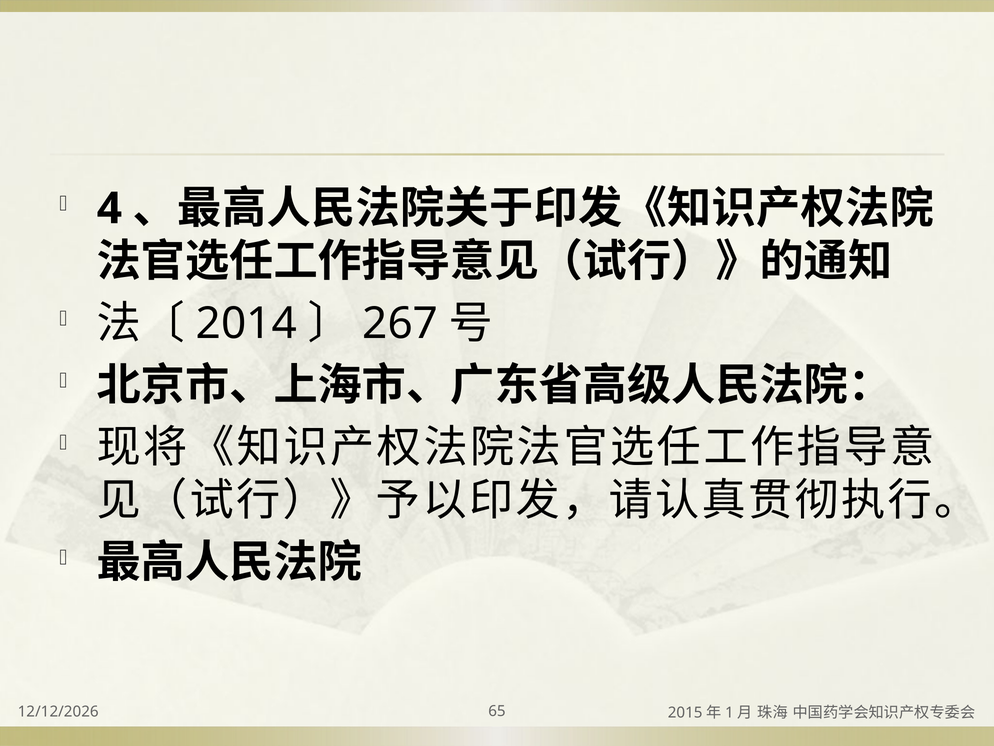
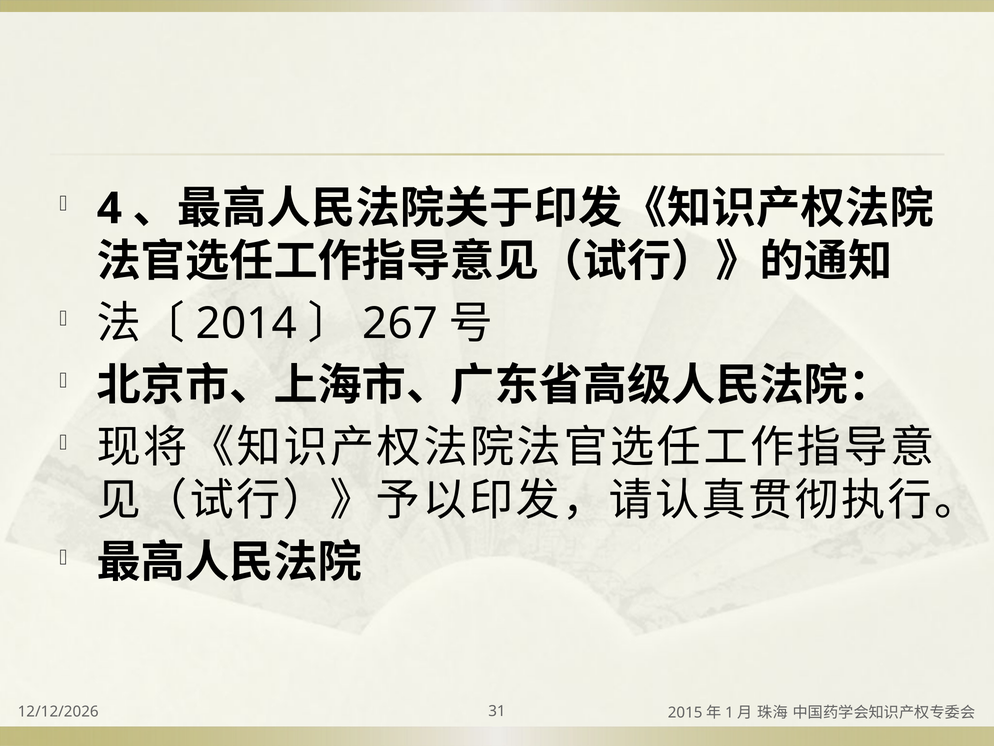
65: 65 -> 31
